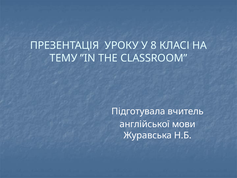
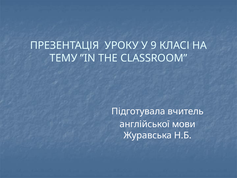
8: 8 -> 9
